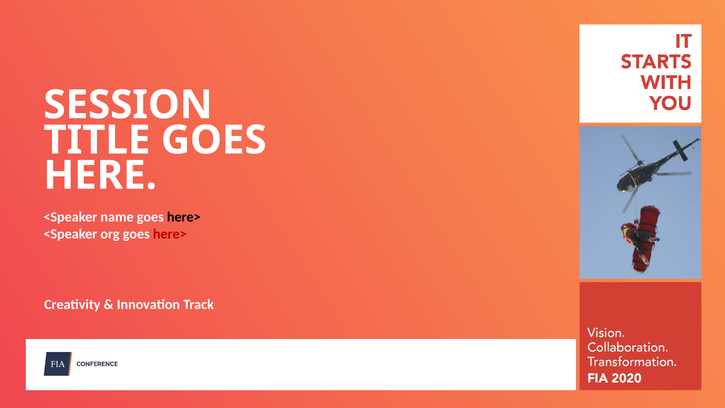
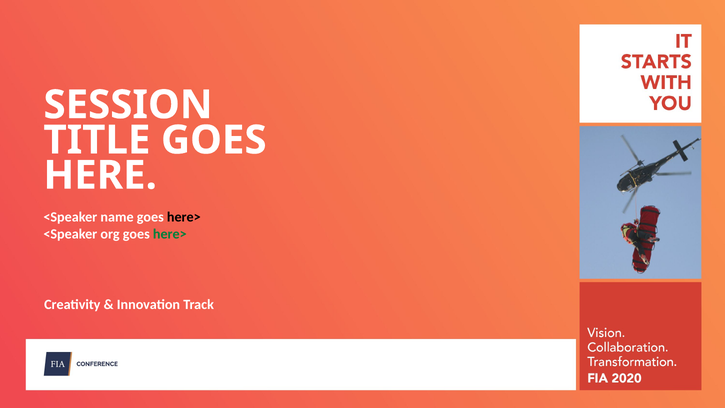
here> at (170, 234) colour: red -> green
